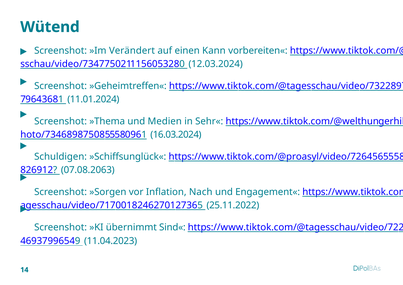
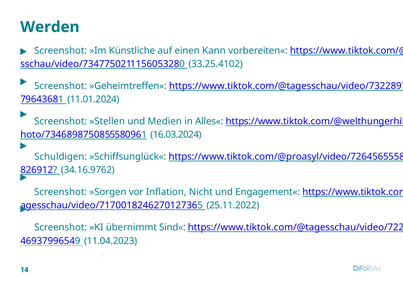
Wütend: Wütend -> Werden
Verändert: Verändert -> Künstliche
12.03.2024: 12.03.2024 -> 33.25.4102
»Thema: »Thema -> »Stellen
Sehr«: Sehr« -> Alles«
07.08.2063: 07.08.2063 -> 34.16.9762
Nach: Nach -> Nicht
